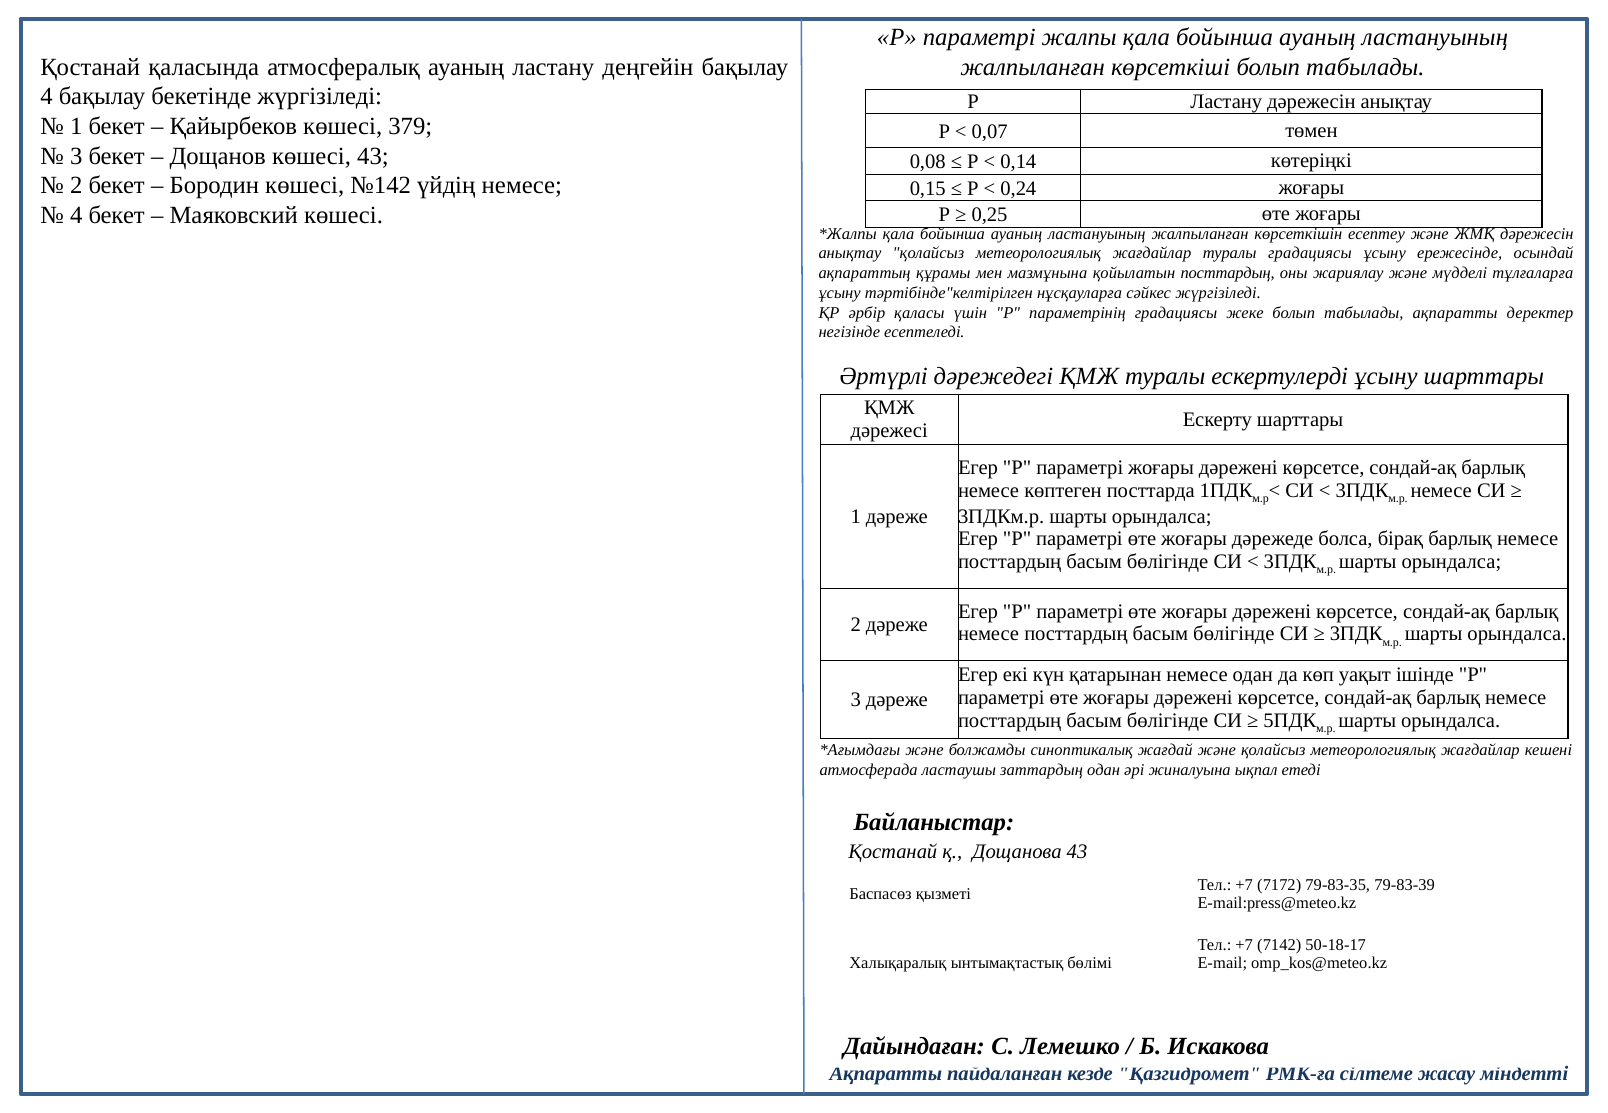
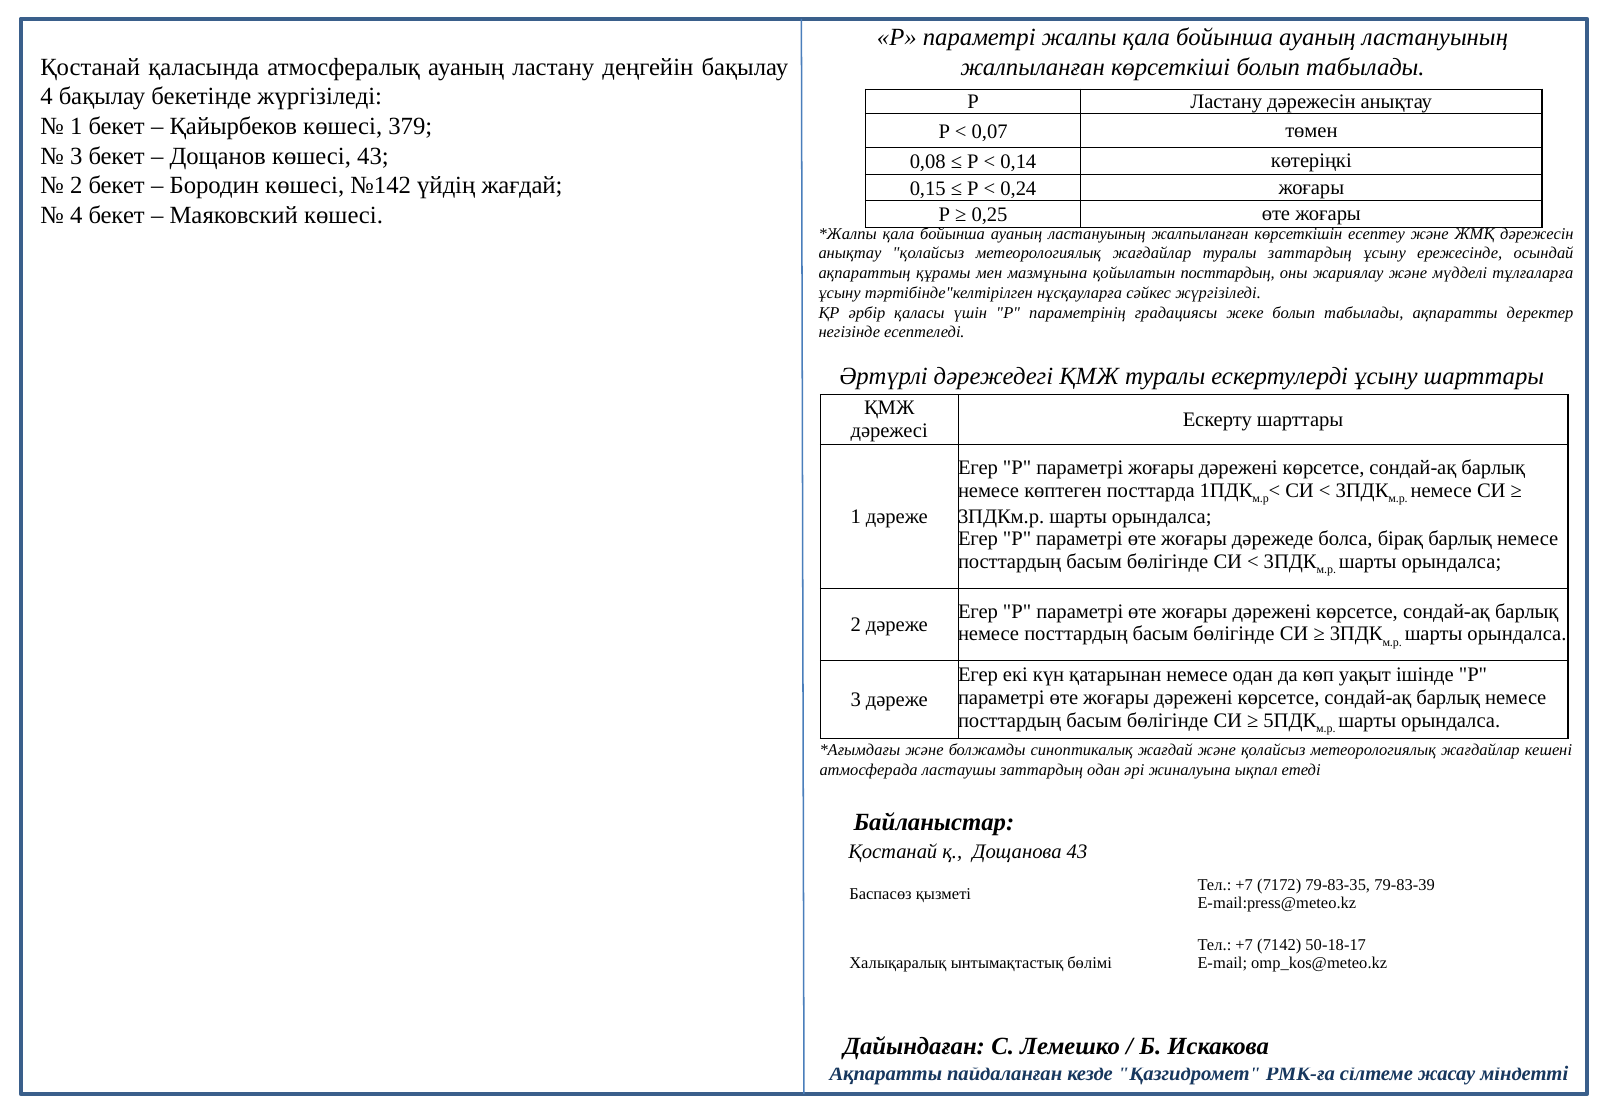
үйдің немесе: немесе -> жағдай
туралы градациясы: градациясы -> заттардың
